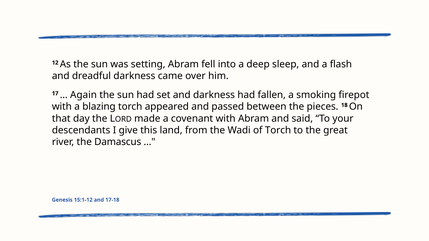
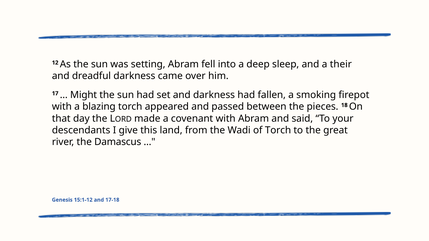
flash: flash -> their
Again: Again -> Might
